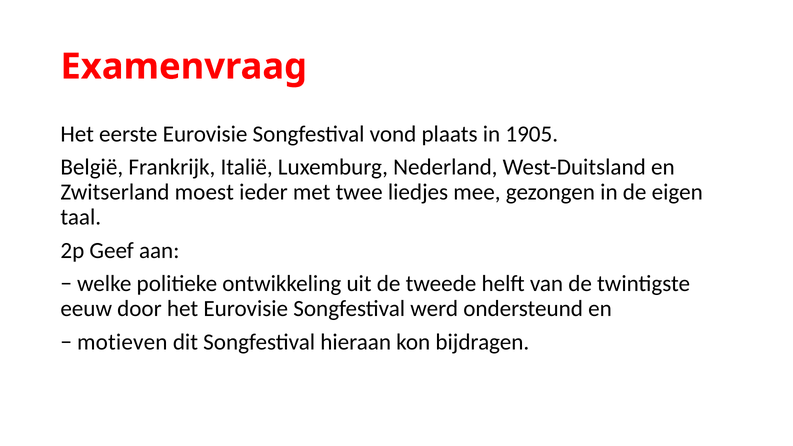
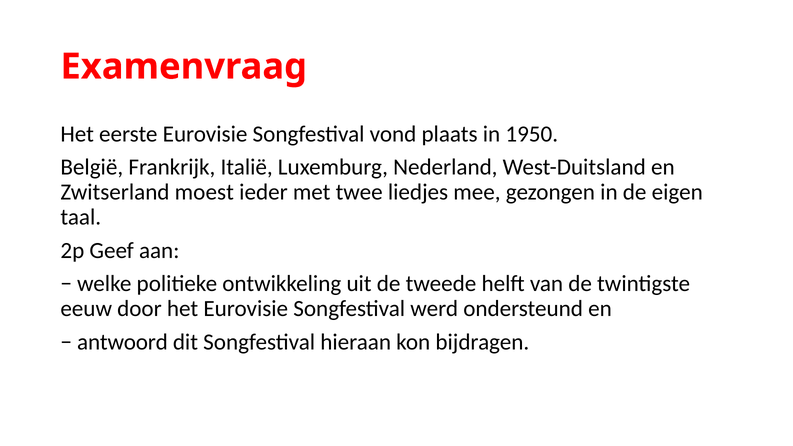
1905: 1905 -> 1950
motieven: motieven -> antwoord
